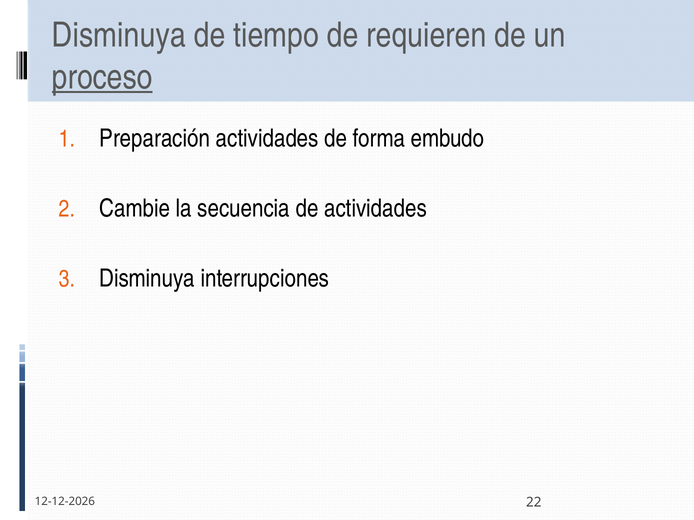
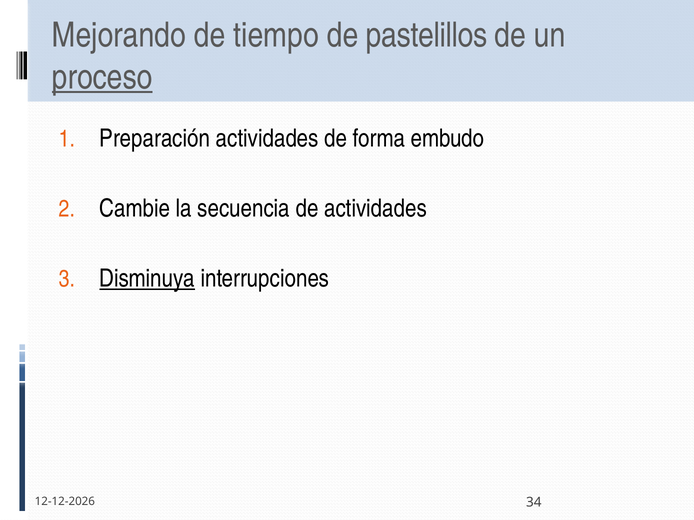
Disminuya at (119, 36): Disminuya -> Mejorando
requieren: requieren -> pastelillos
Disminuya at (147, 279) underline: none -> present
22: 22 -> 34
